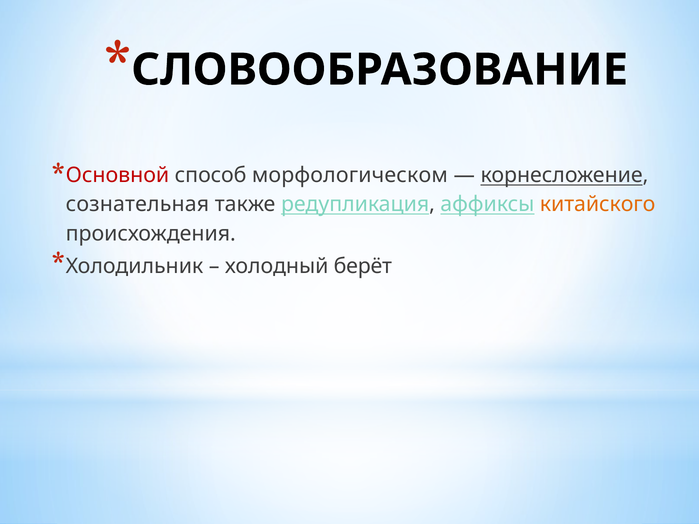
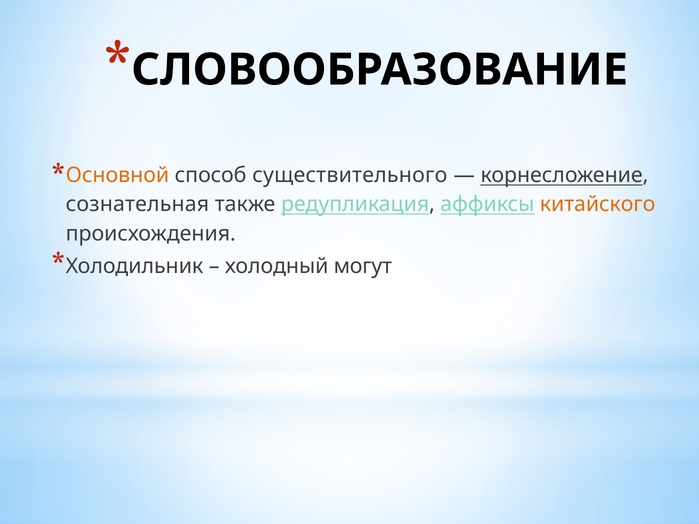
Основной colour: red -> orange
морфологическом: морфологическом -> существительного
берёт: берёт -> могут
